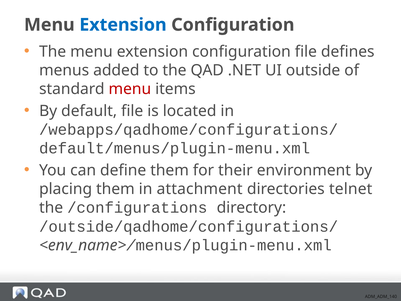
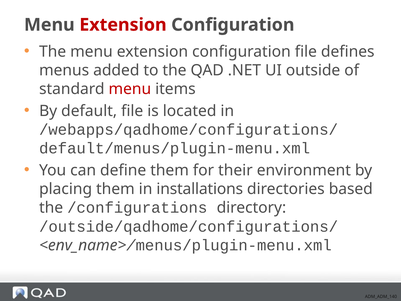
Extension at (123, 25) colour: blue -> red
attachment: attachment -> installations
telnet: telnet -> based
